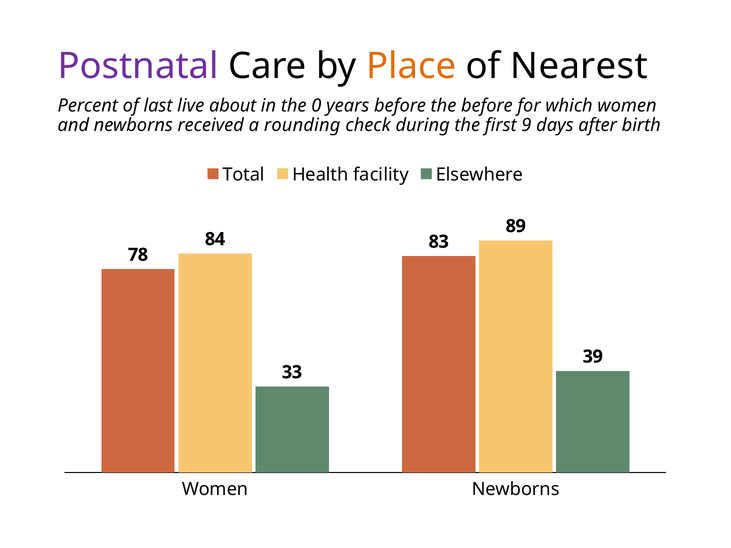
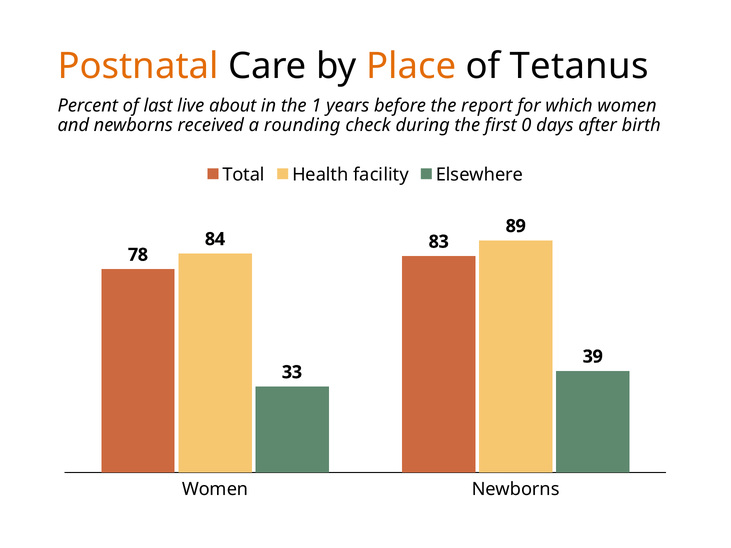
Postnatal colour: purple -> orange
Nearest: Nearest -> Tetanus
0: 0 -> 1
the before: before -> report
9: 9 -> 0
